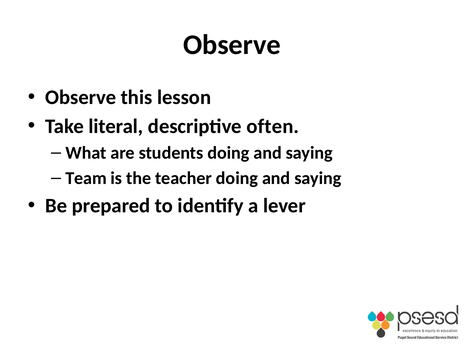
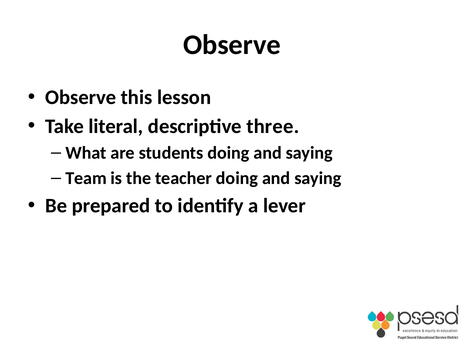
often: often -> three
